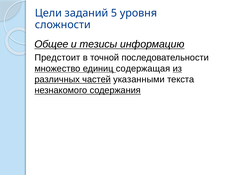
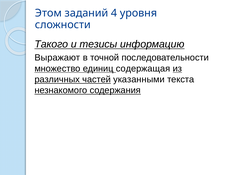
Цели: Цели -> Этом
5: 5 -> 4
Общее: Общее -> Такого
Предстоит: Предстоит -> Выражают
